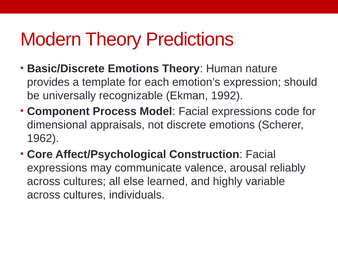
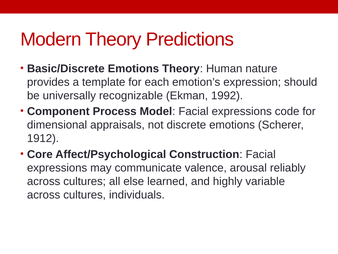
1962: 1962 -> 1912
